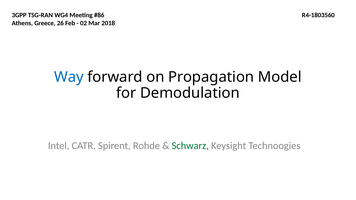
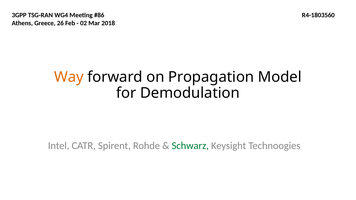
Way colour: blue -> orange
